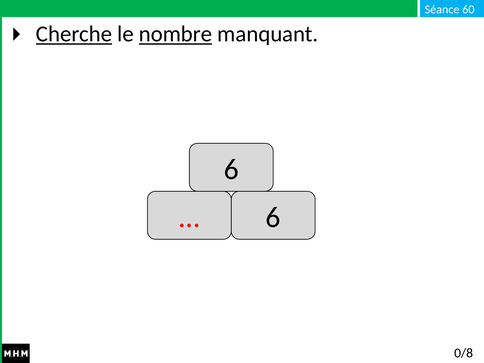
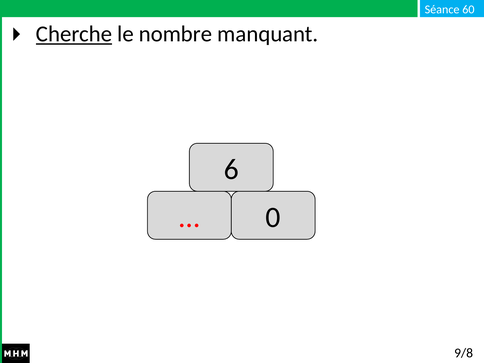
nombre underline: present -> none
6 at (273, 217): 6 -> 0
0/8: 0/8 -> 9/8
